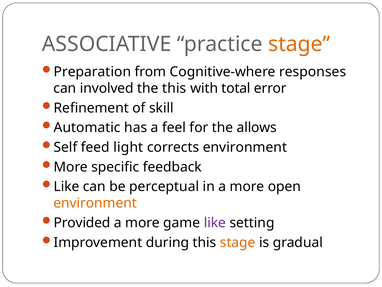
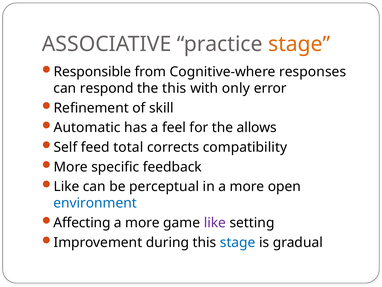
Preparation: Preparation -> Responsible
involved: involved -> respond
total: total -> only
light: light -> total
corrects environment: environment -> compatibility
environment at (95, 203) colour: orange -> blue
Provided: Provided -> Affecting
stage at (238, 242) colour: orange -> blue
